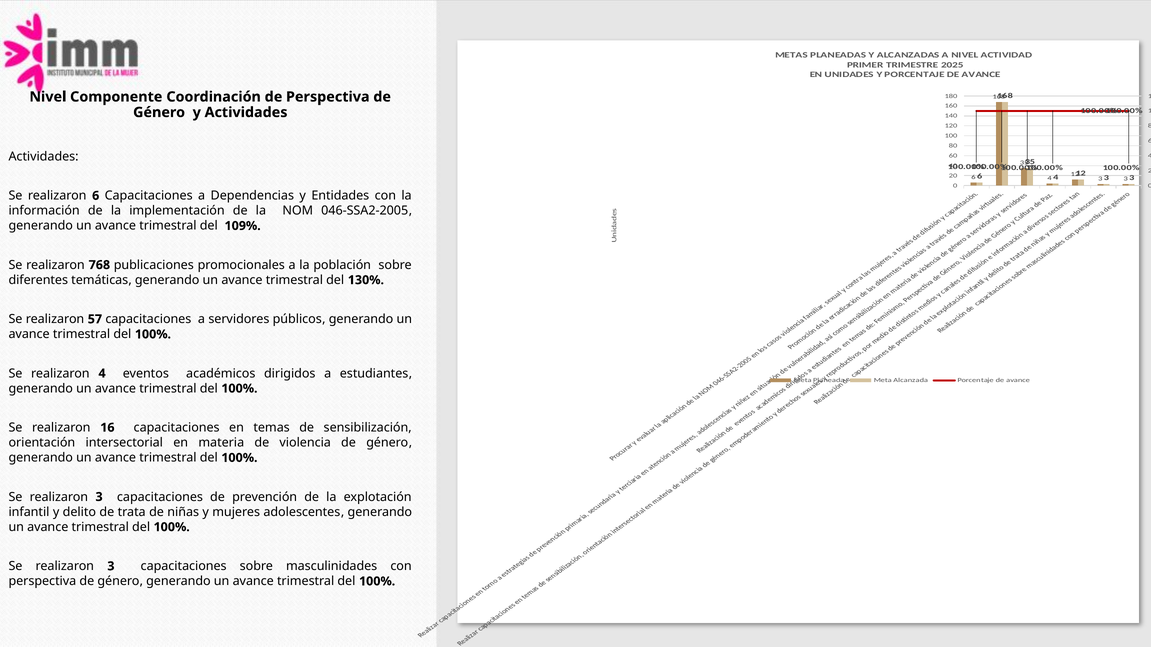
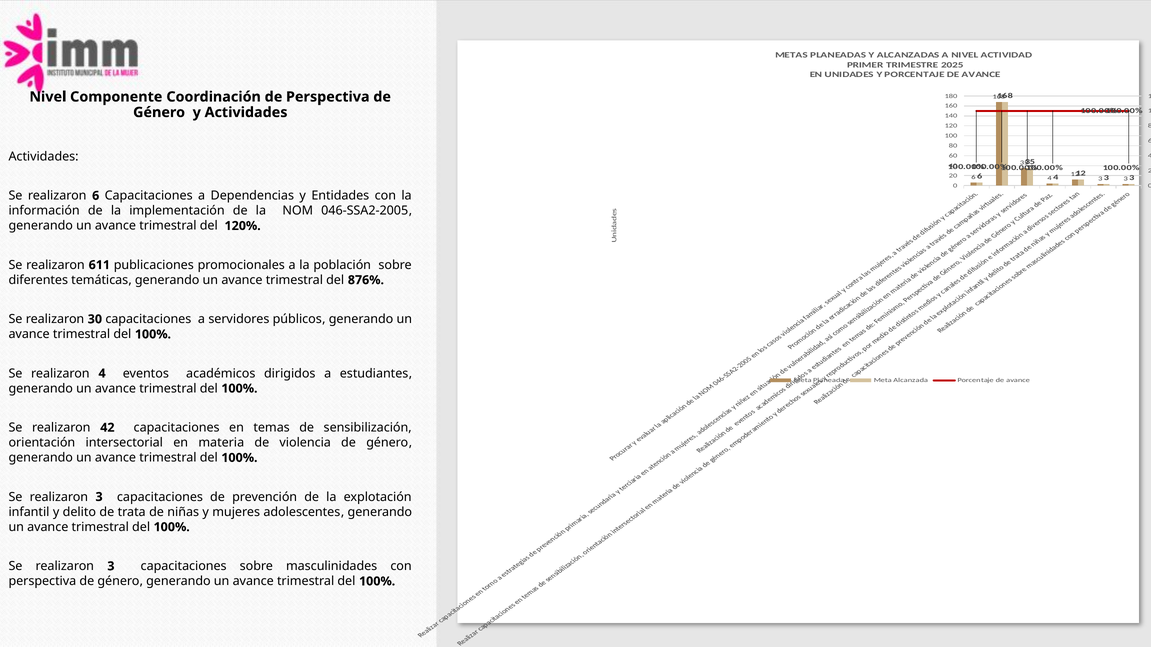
del 109%: 109% -> 120%
768: 768 -> 611
130%: 130% -> 876%
57: 57 -> 30
16: 16 -> 42
